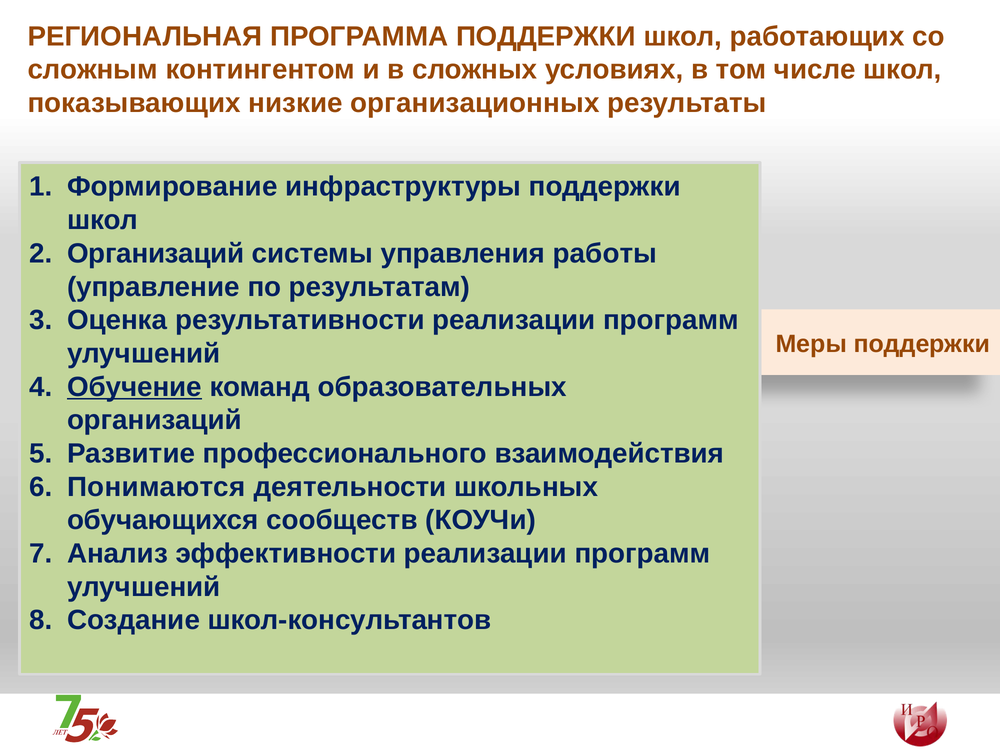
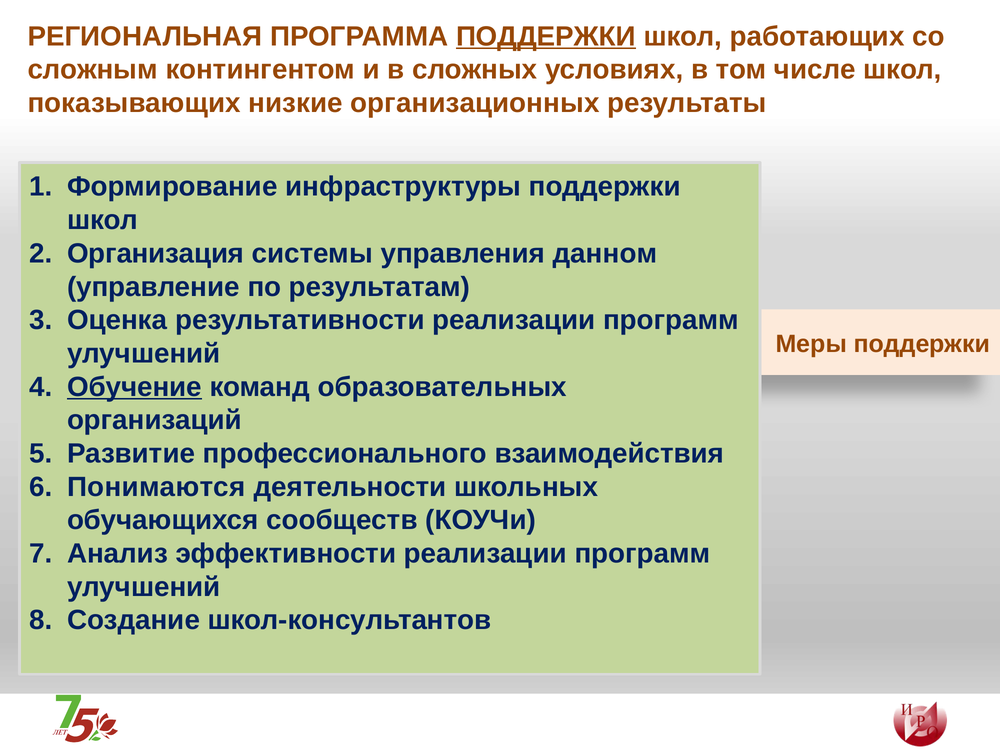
ПОДДЕРЖКИ at (546, 36) underline: none -> present
Организаций at (156, 254): Организаций -> Организация
работы: работы -> данном
